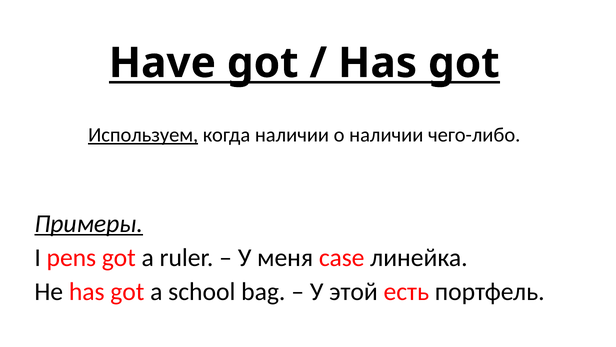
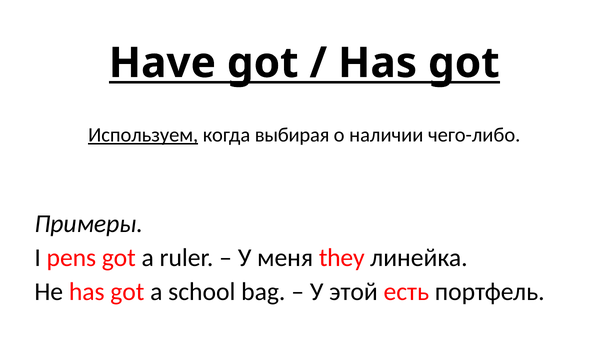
когда наличии: наличии -> выбирая
Примеры underline: present -> none
case: case -> they
